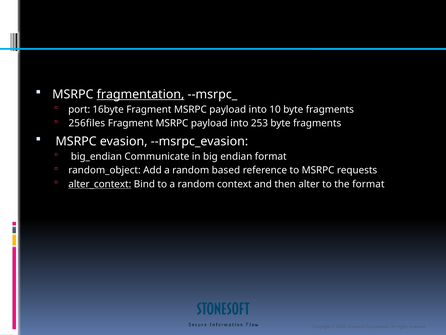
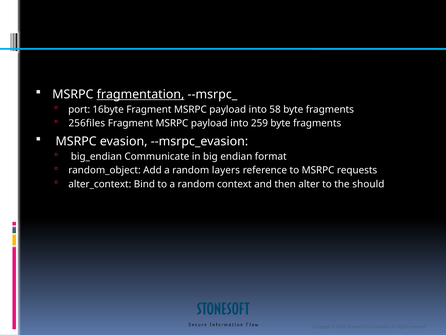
10: 10 -> 58
253: 253 -> 259
based: based -> layers
alter_context underline: present -> none
the format: format -> should
